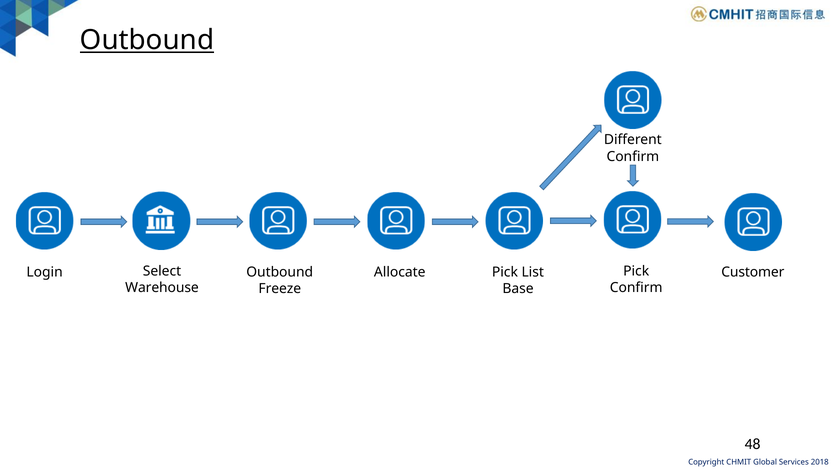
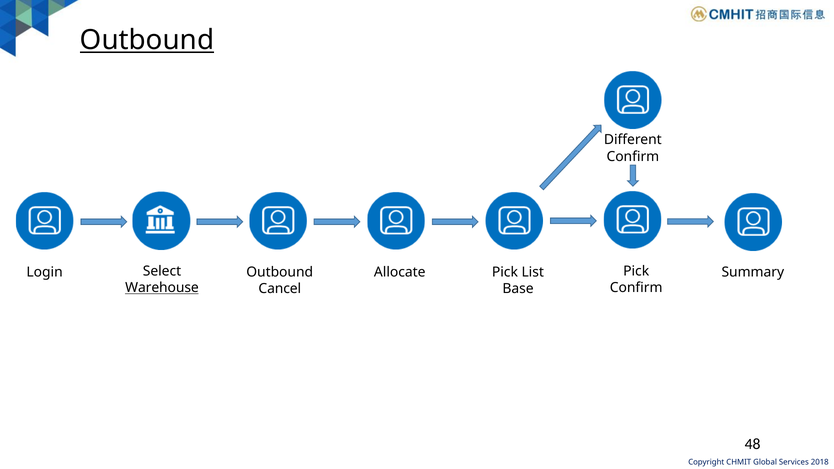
Customer: Customer -> Summary
Warehouse underline: none -> present
Freeze: Freeze -> Cancel
